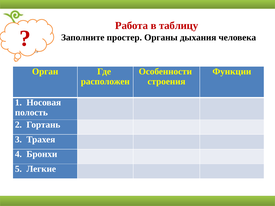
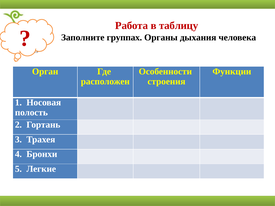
простер: простер -> группах
